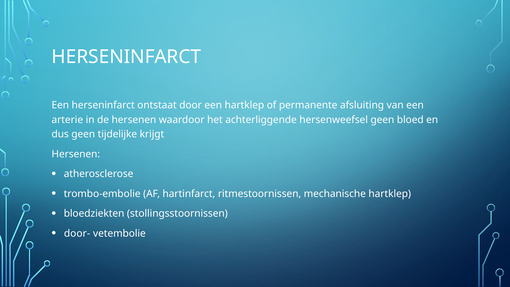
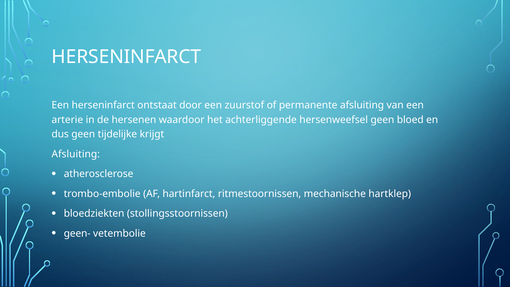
een hartklep: hartklep -> zuurstof
Hersenen at (76, 154): Hersenen -> Afsluiting
door-: door- -> geen-
